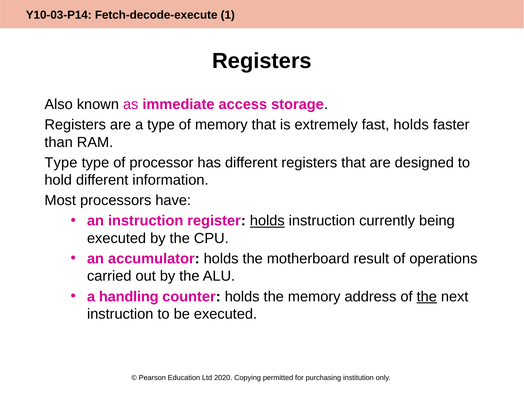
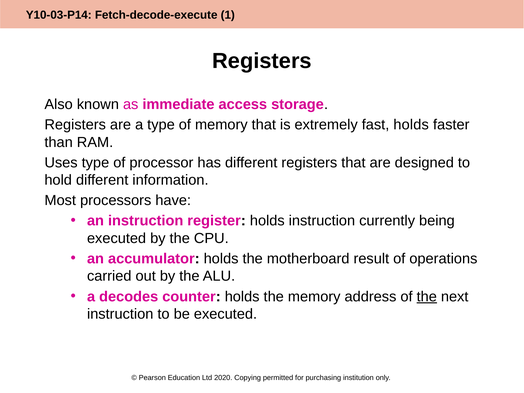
Type at (61, 163): Type -> Uses
holds at (267, 221) underline: present -> none
handling: handling -> decodes
